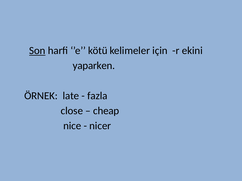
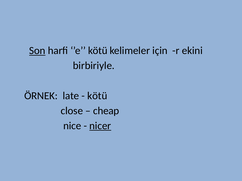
yaparken: yaparken -> birbiriyle
fazla at (97, 96): fazla -> kötü
nicer underline: none -> present
